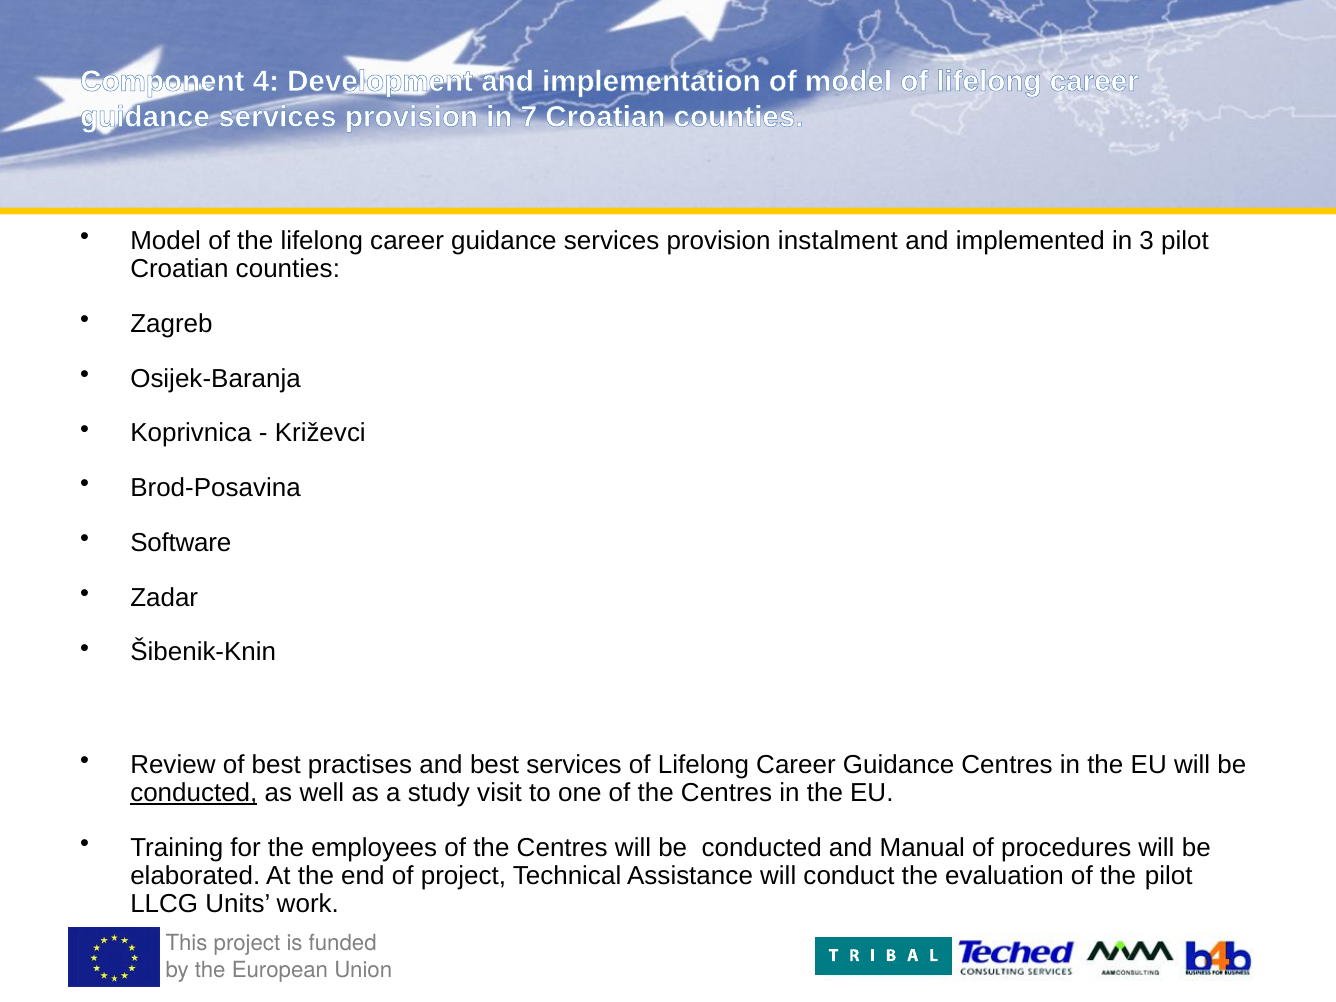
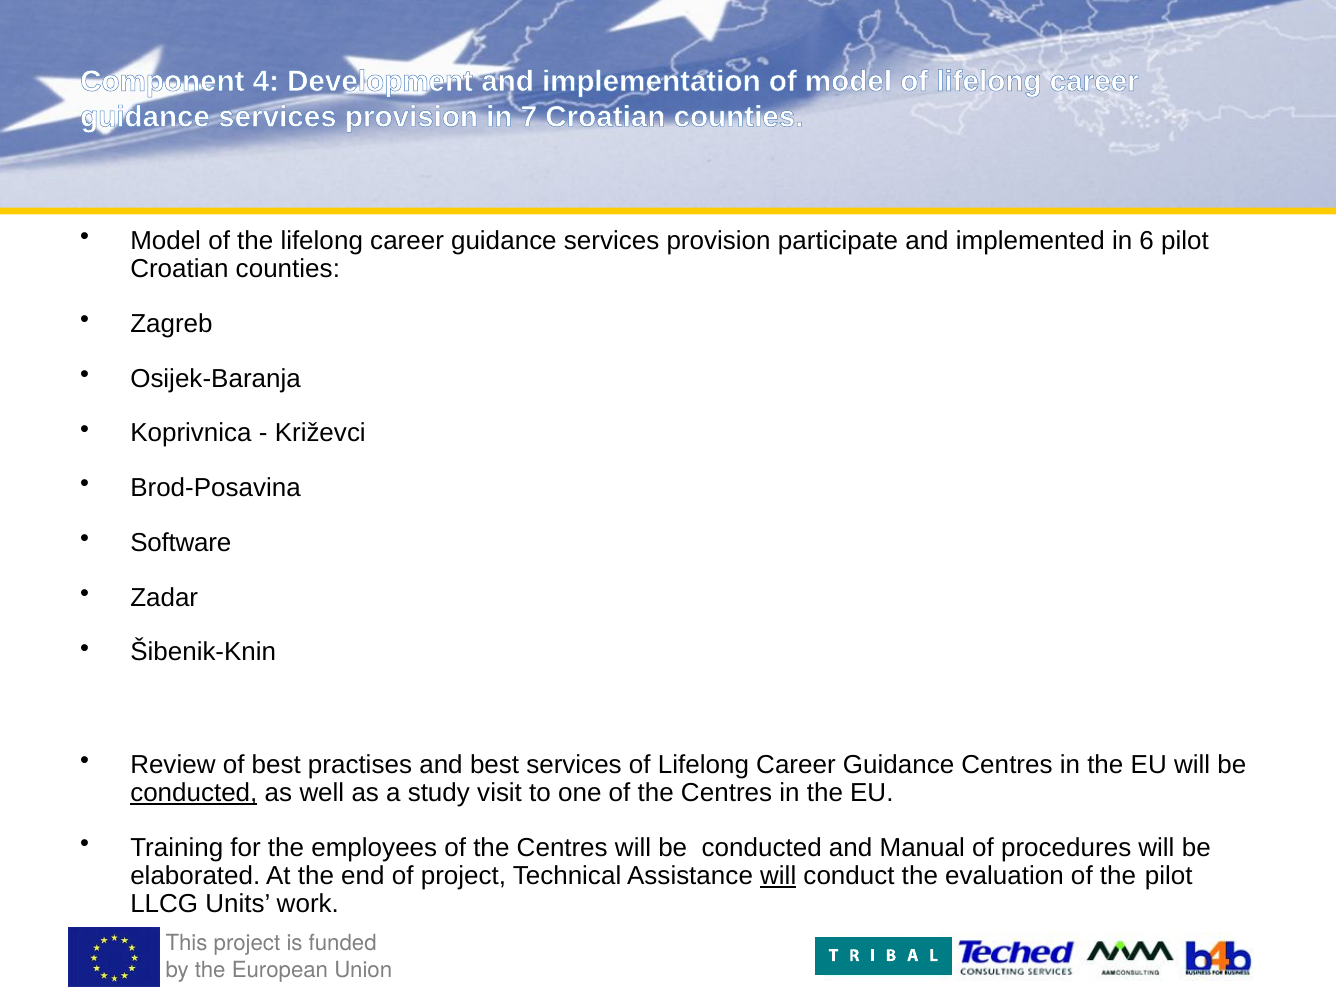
instalment: instalment -> participate
3: 3 -> 6
will at (778, 876) underline: none -> present
